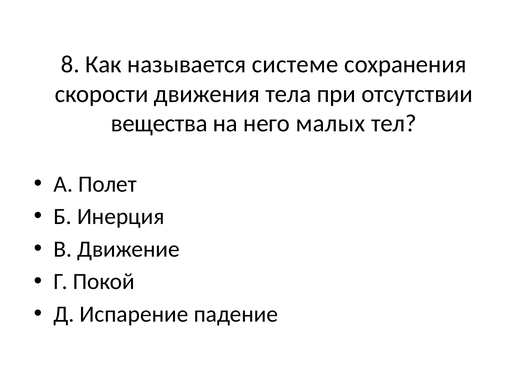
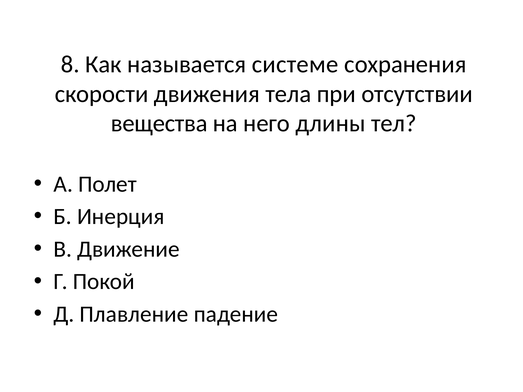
малых: малых -> длины
Испарение: Испарение -> Плавление
